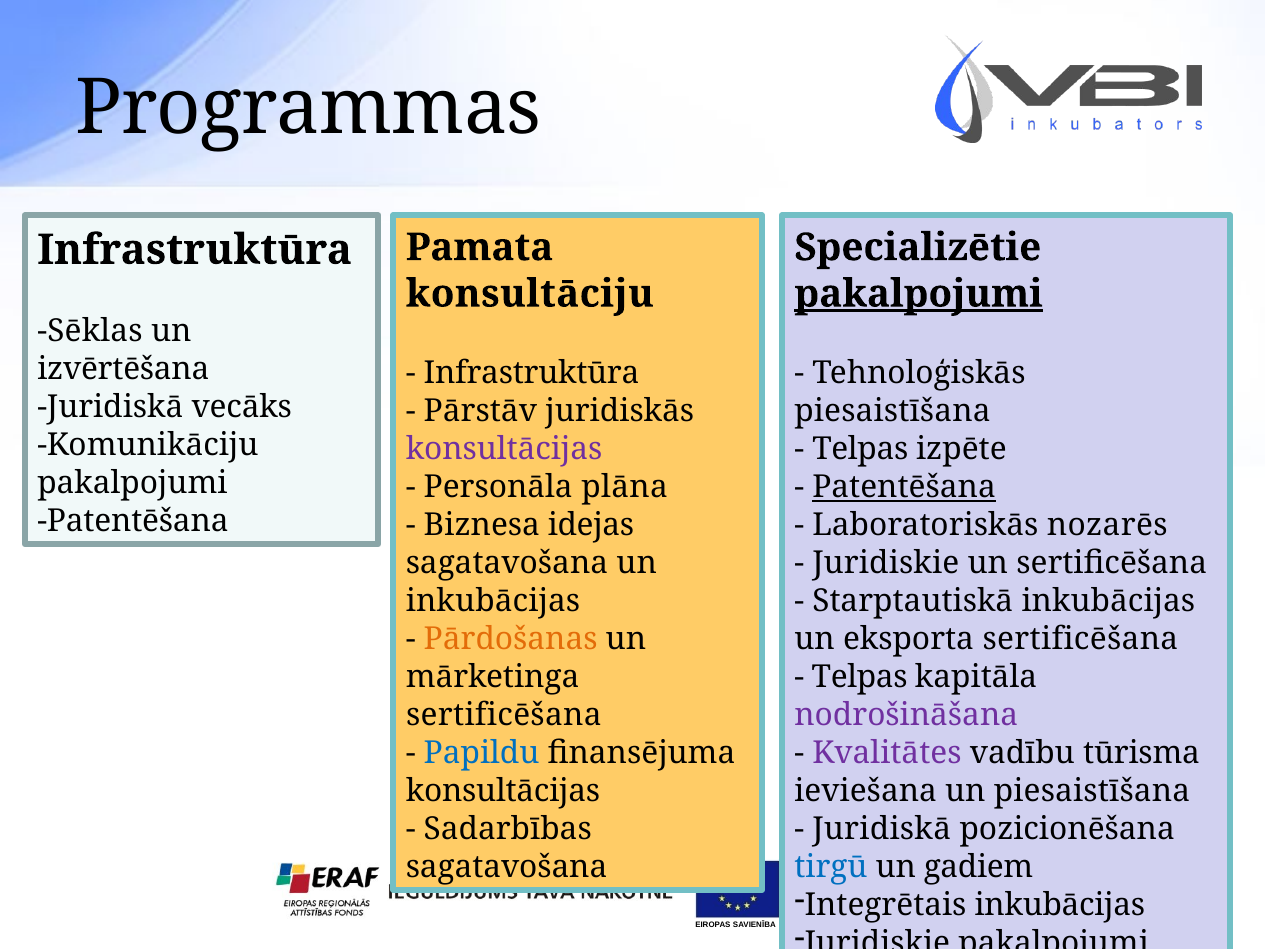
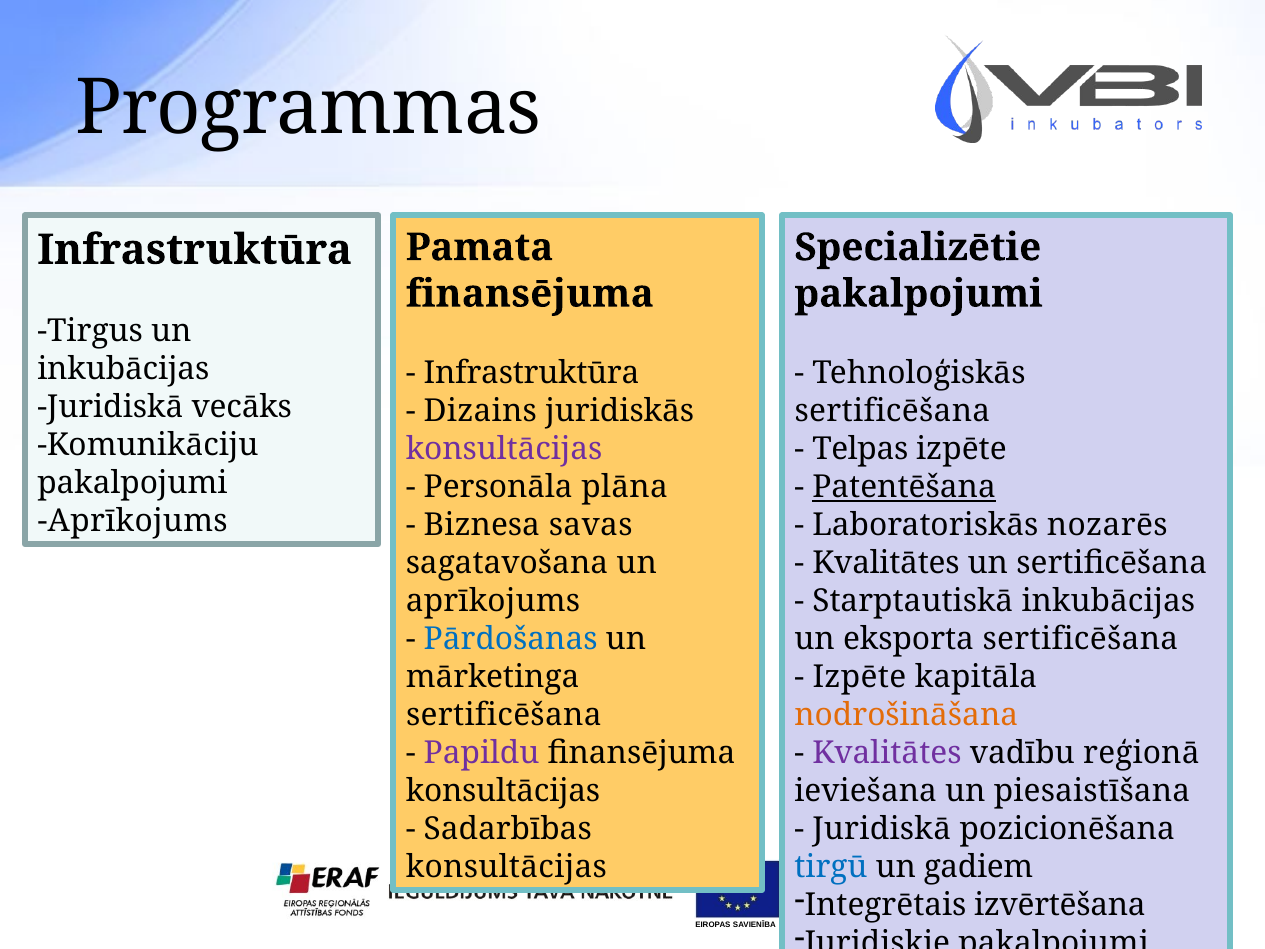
konsultāciju at (530, 294): konsultāciju -> finansējuma
pakalpojumi at (919, 294) underline: present -> none
Sēklas: Sēklas -> Tirgus
izvērtēšana at (123, 369): izvērtēšana -> inkubācijas
Pārstāv: Pārstāv -> Dizains
piesaistīšana at (893, 411): piesaistīšana -> sertificēšana
Patentēšana at (133, 521): Patentēšana -> Aprīkojums
idejas: idejas -> savas
Juridiskie at (886, 563): Juridiskie -> Kvalitātes
inkubācijas at (493, 601): inkubācijas -> aprīkojums
Pārdošanas colour: orange -> blue
Telpas at (860, 677): Telpas -> Izpēte
nodrošināšana colour: purple -> orange
Papildu colour: blue -> purple
tūrisma: tūrisma -> reģionā
sagatavošana at (507, 867): sagatavošana -> konsultācijas
Integrētais inkubācijas: inkubācijas -> izvērtēšana
